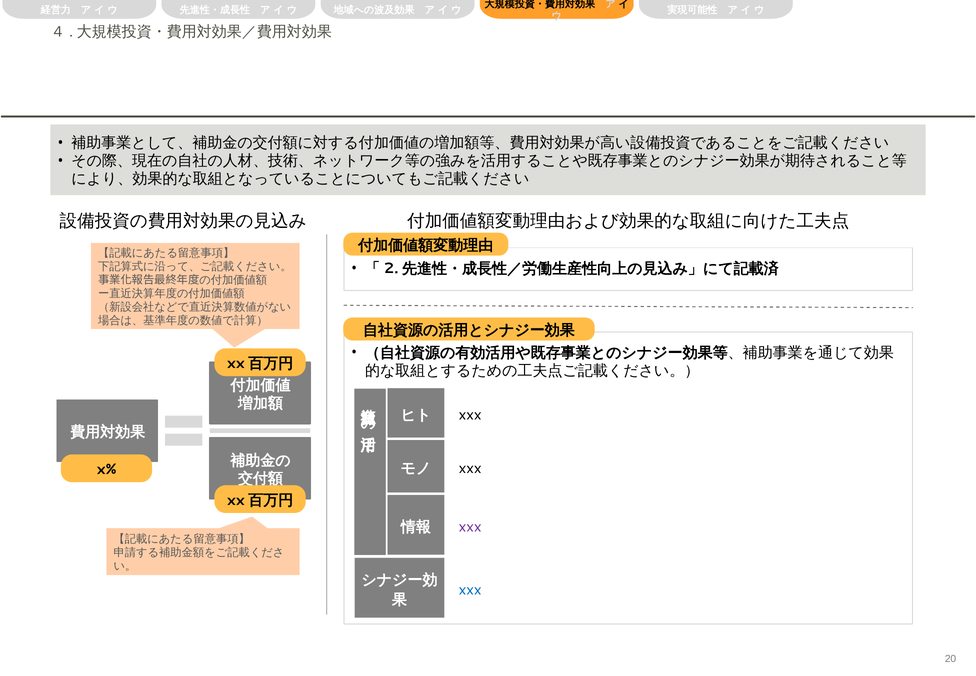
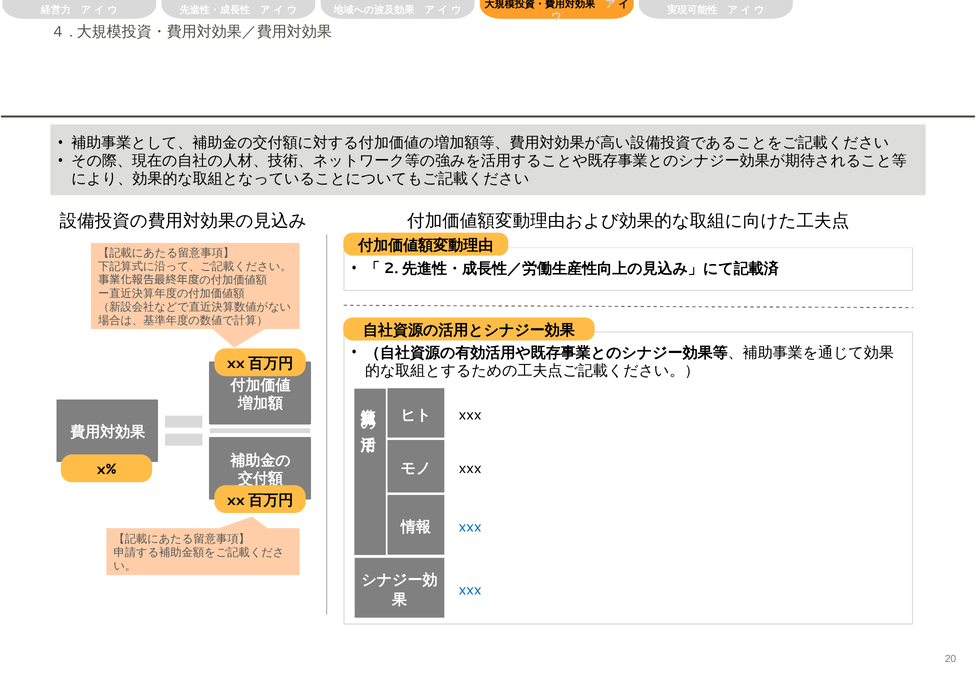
xxx at (470, 526) colour: purple -> blue
